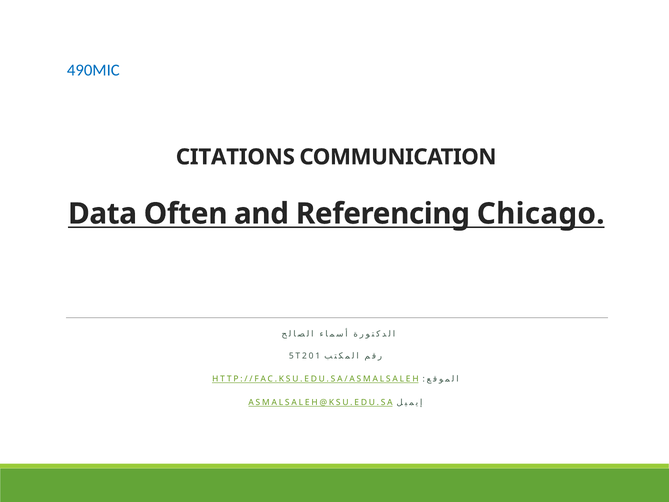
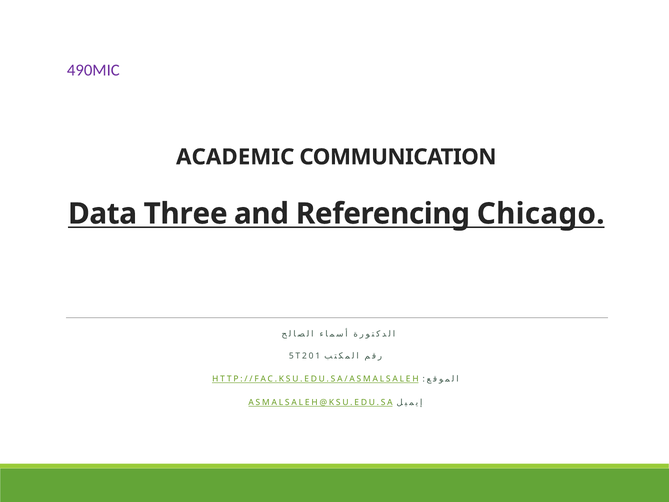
490MIC colour: blue -> purple
CITATIONS: CITATIONS -> ACADEMIC
Often: Often -> Three
